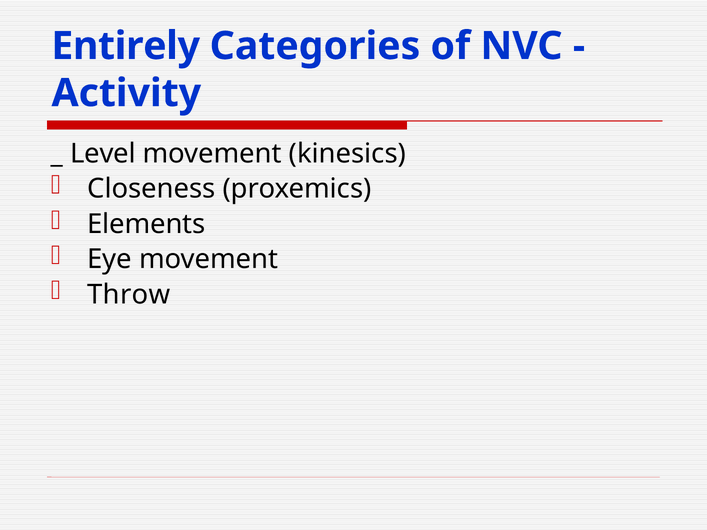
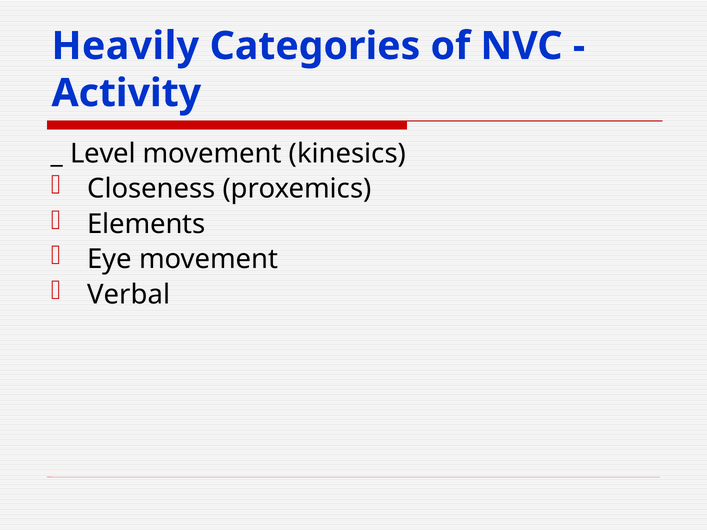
Entirely: Entirely -> Heavily
Throw: Throw -> Verbal
